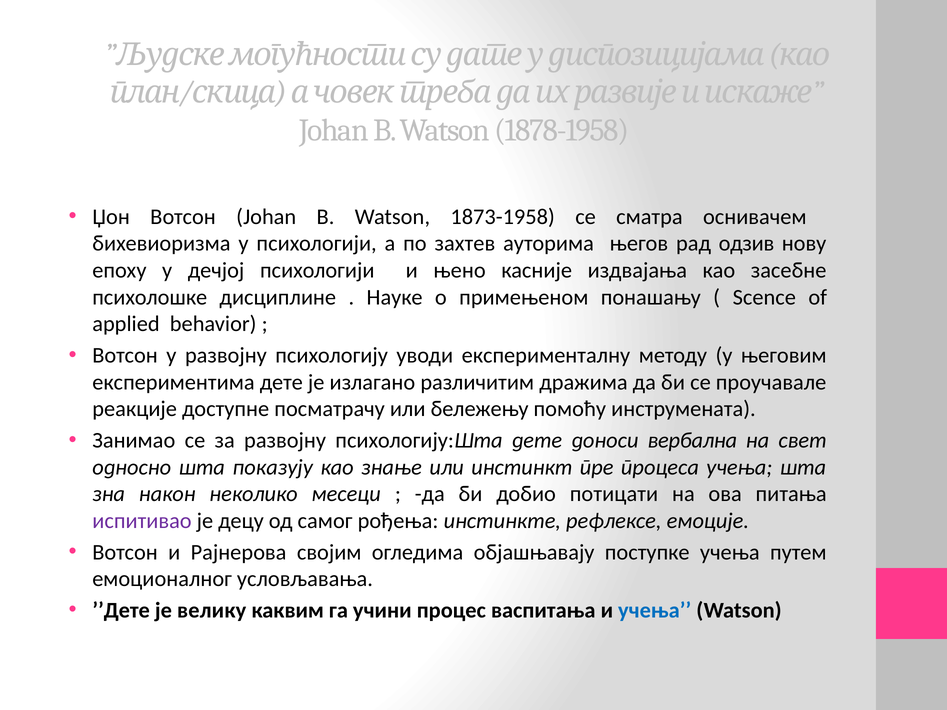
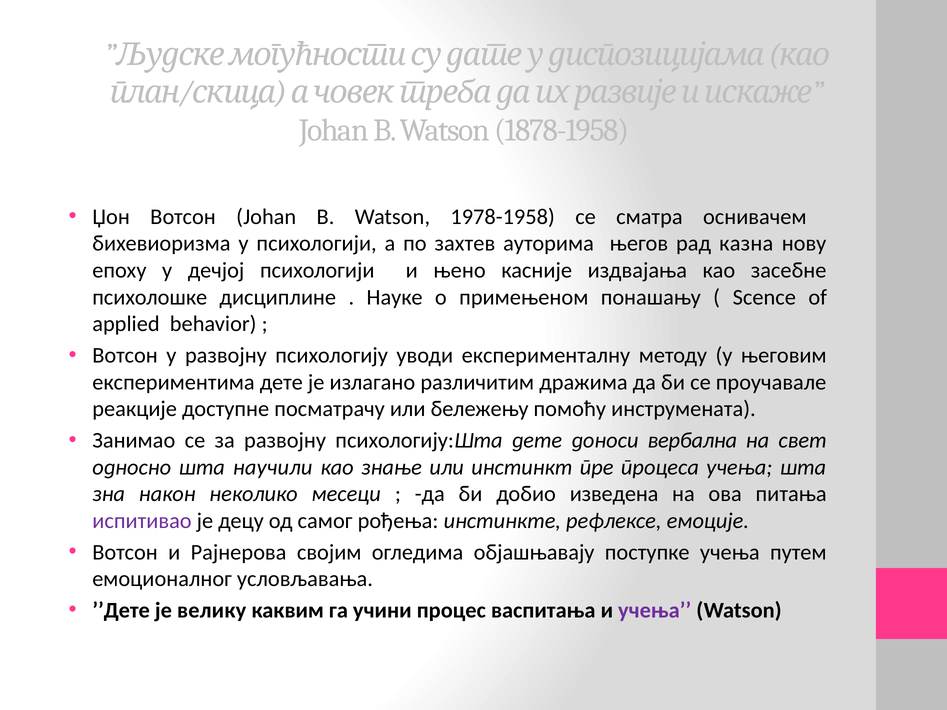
1873-1958: 1873-1958 -> 1978-1958
одзив: одзив -> казна
показују: показују -> научили
потицати: потицати -> изведена
учења at (655, 610) colour: blue -> purple
